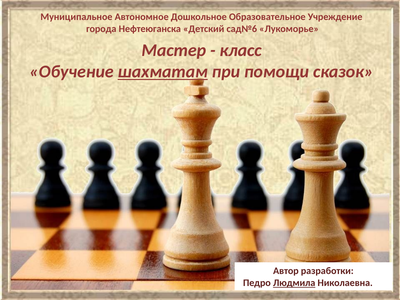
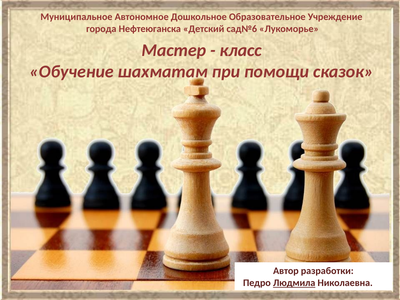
шахматам underline: present -> none
